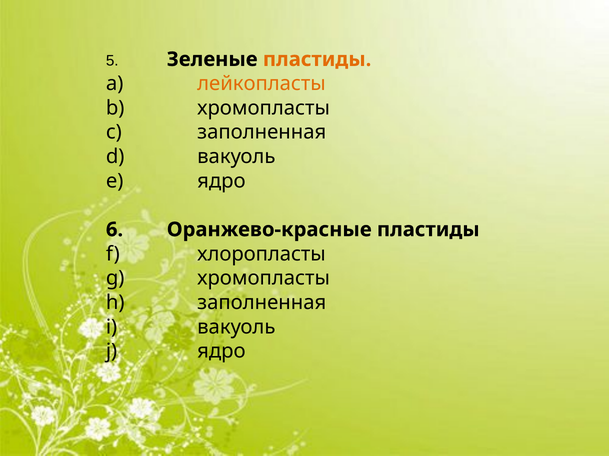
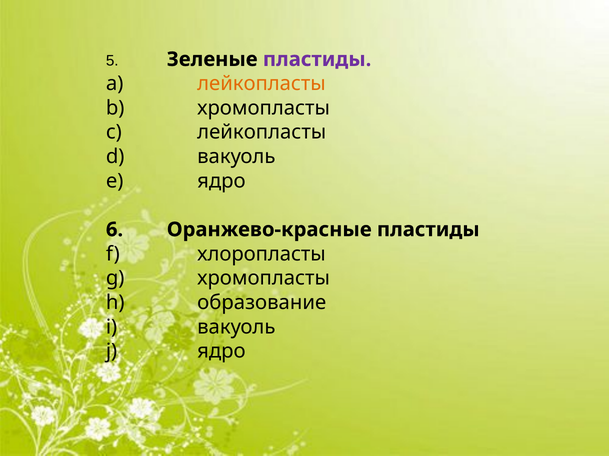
пластиды at (317, 59) colour: orange -> purple
заполненная at (262, 132): заполненная -> лейкопласты
заполненная at (262, 303): заполненная -> образование
